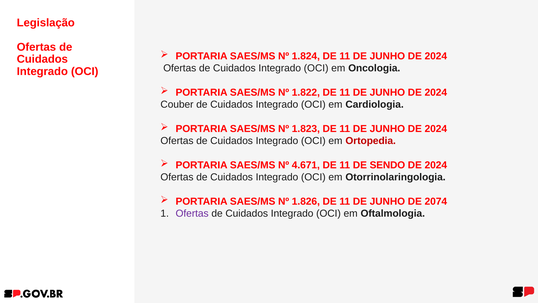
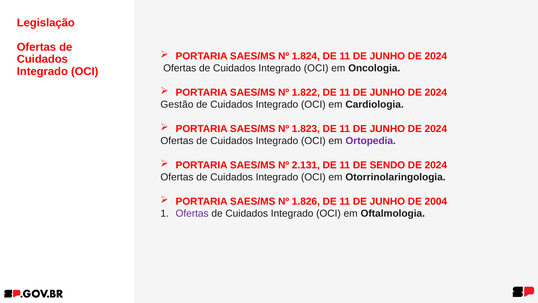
Couber: Couber -> Gestão
Ortopedia colour: red -> purple
4.671: 4.671 -> 2.131
2074: 2074 -> 2004
